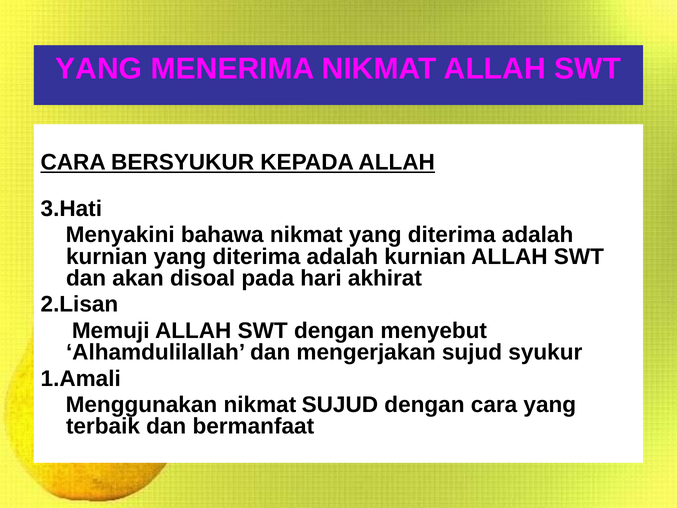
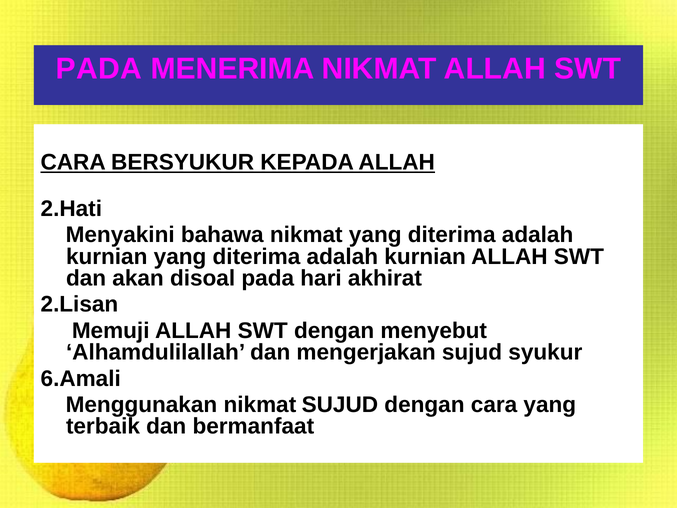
YANG at (99, 69): YANG -> PADA
3.Hati: 3.Hati -> 2.Hati
1.Amali: 1.Amali -> 6.Amali
